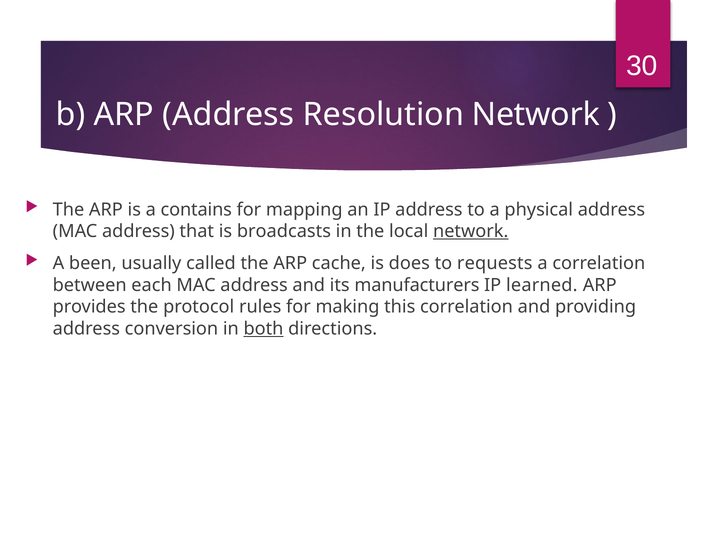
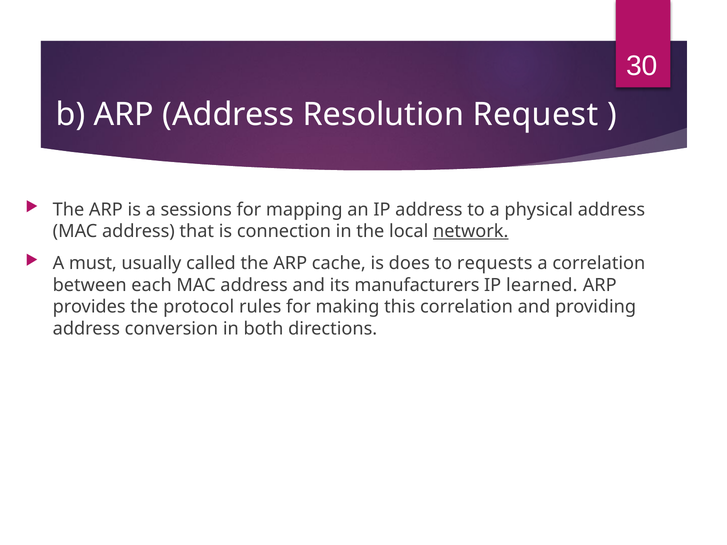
Resolution Network: Network -> Request
contains: contains -> sessions
broadcasts: broadcasts -> connection
been: been -> must
both underline: present -> none
